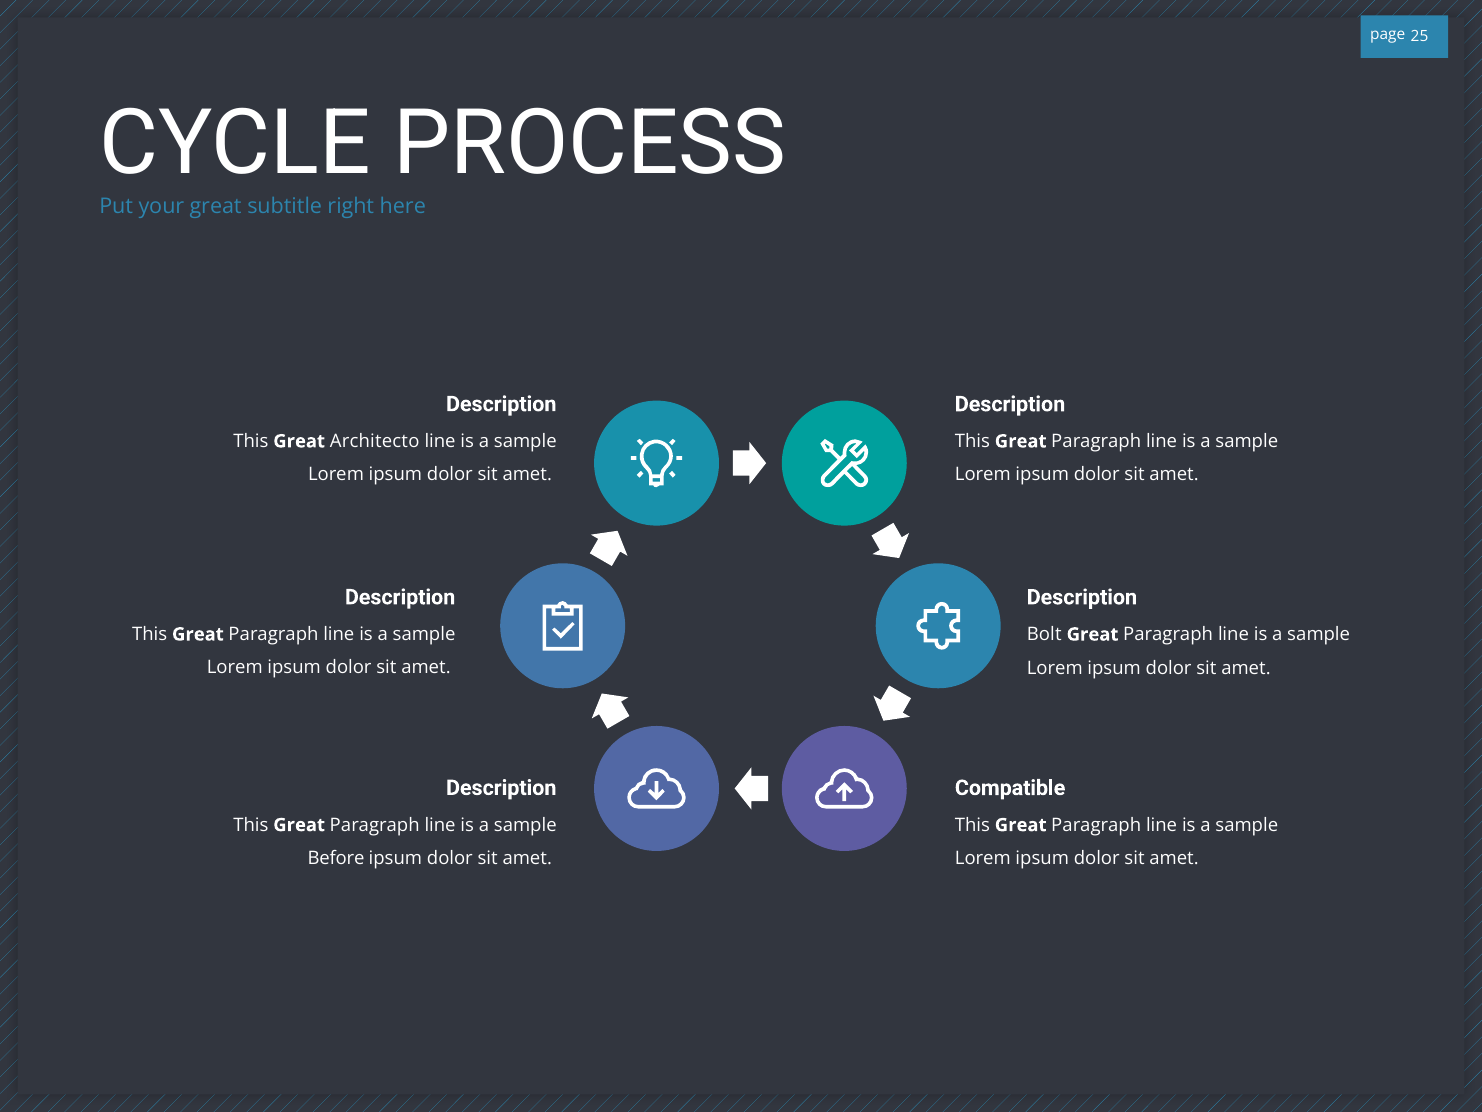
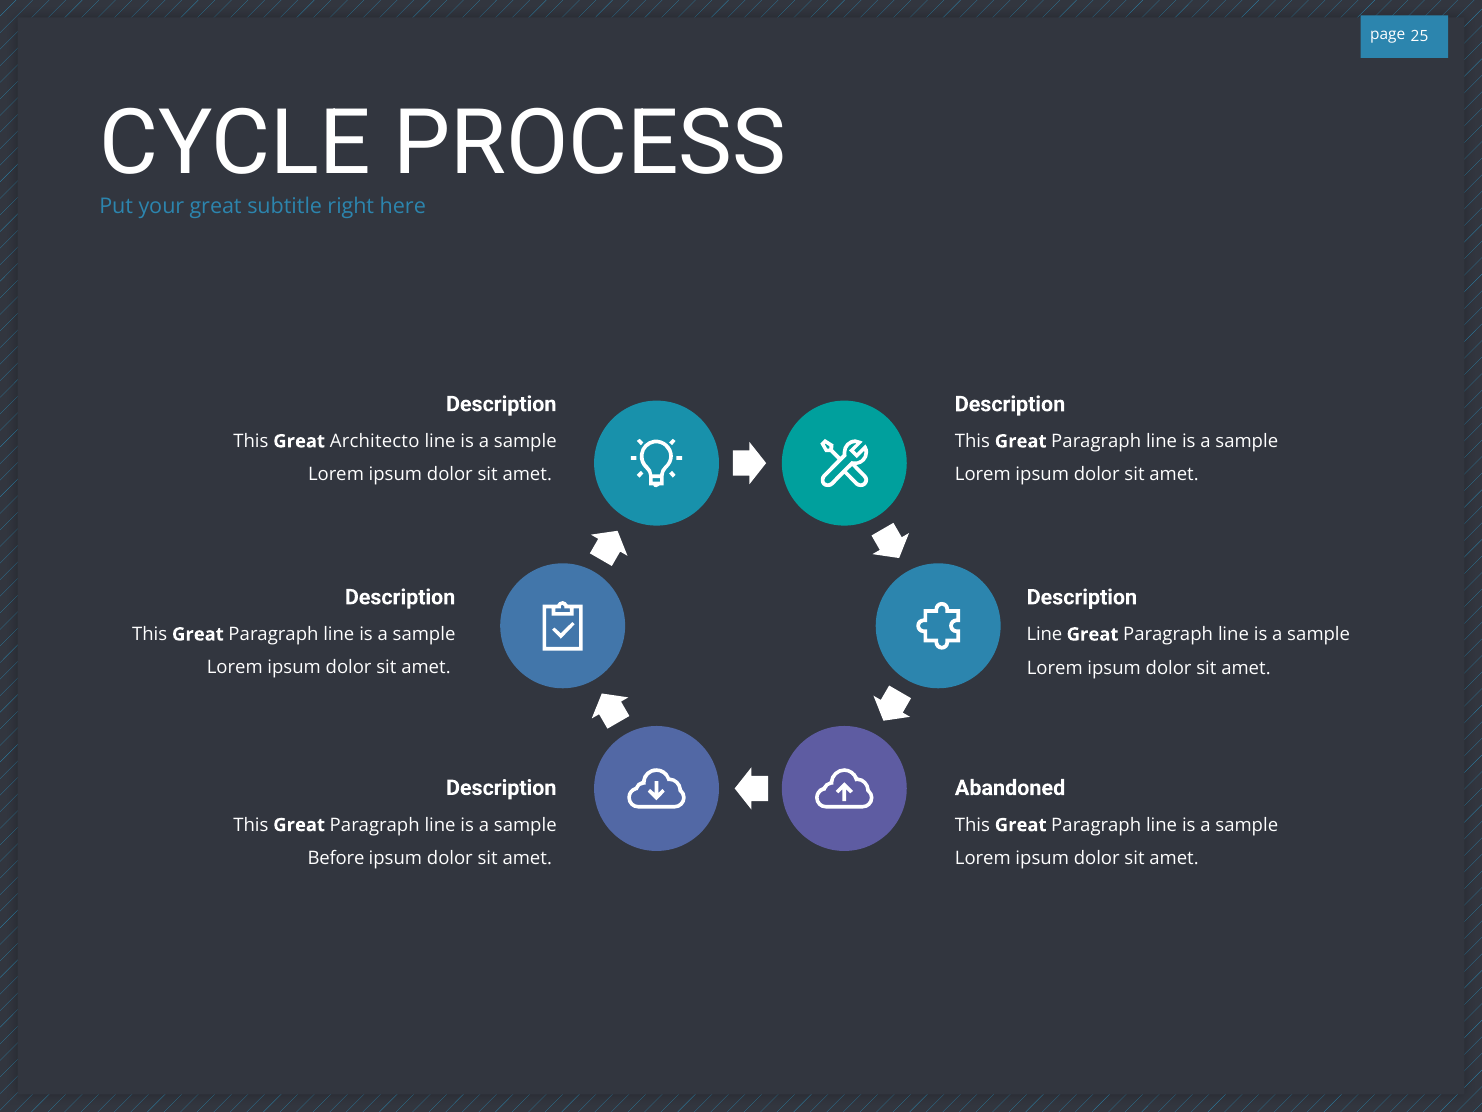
Bolt at (1044, 634): Bolt -> Line
Compatible: Compatible -> Abandoned
